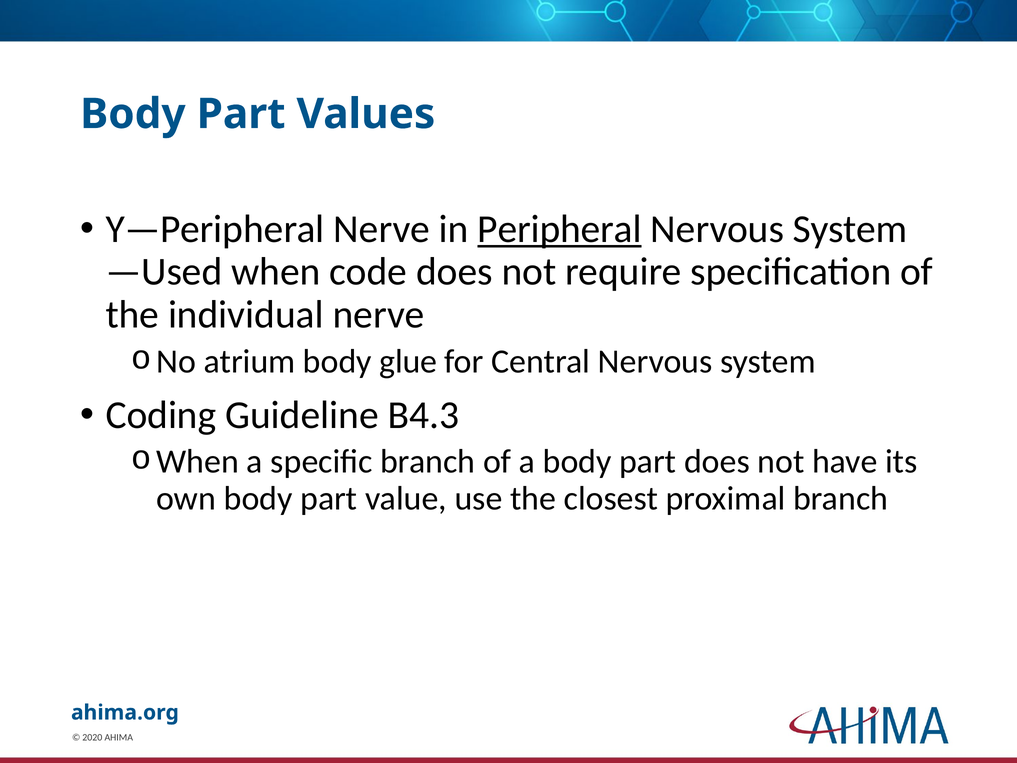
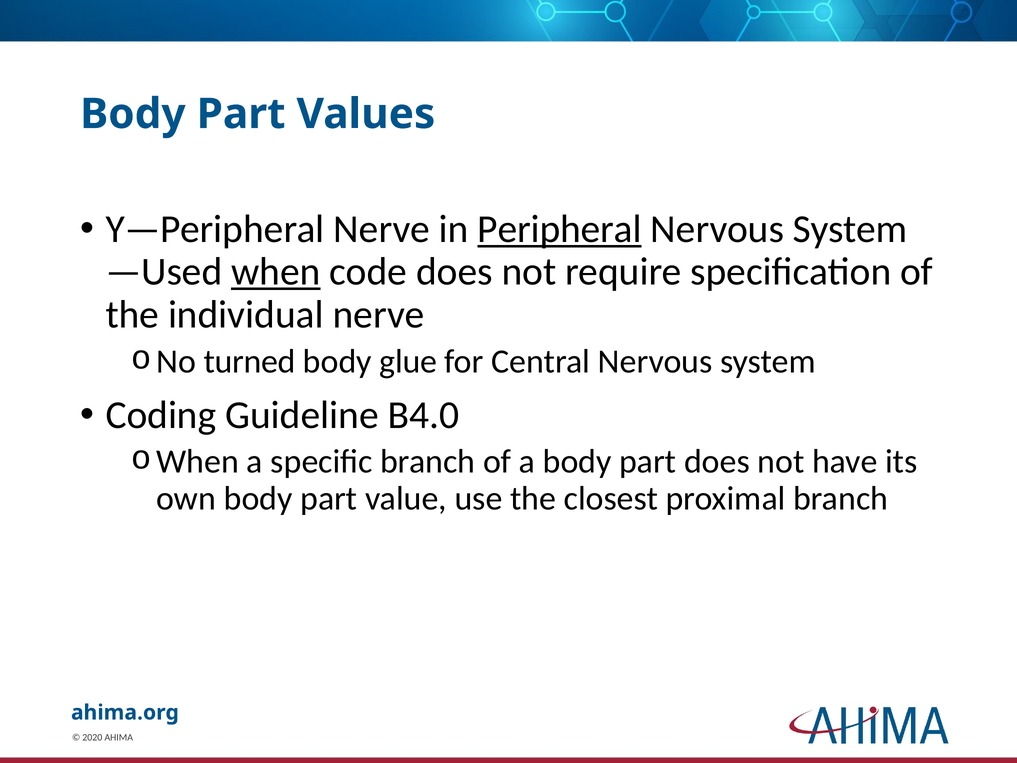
when at (276, 272) underline: none -> present
atrium: atrium -> turned
B4.3: B4.3 -> B4.0
